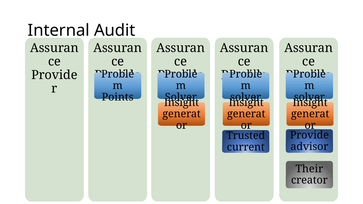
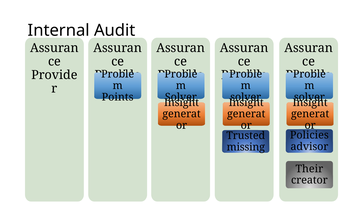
Provide at (309, 135): Provide -> Policies
current: current -> missing
